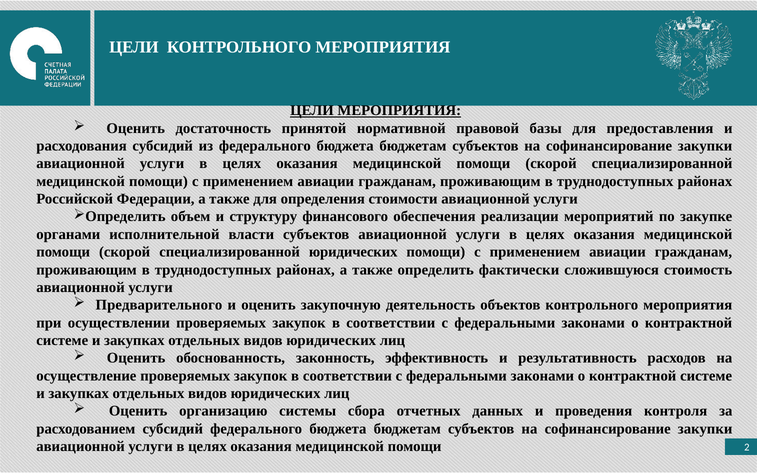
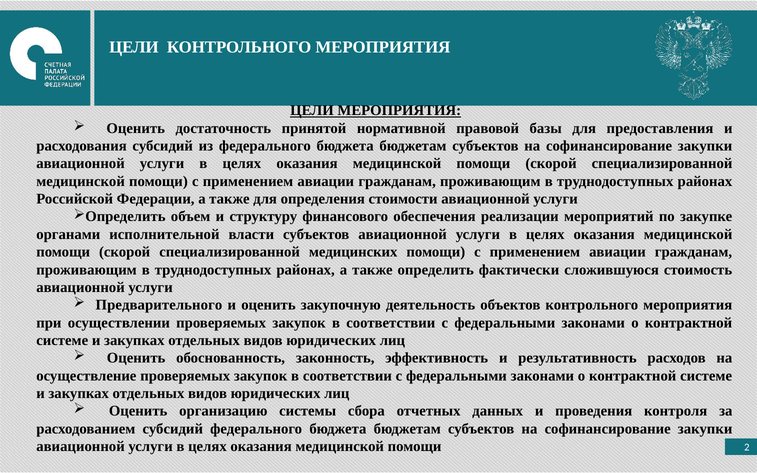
специализированной юридических: юридических -> медицинских
